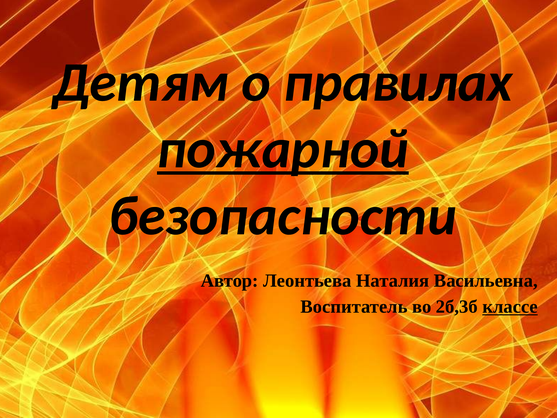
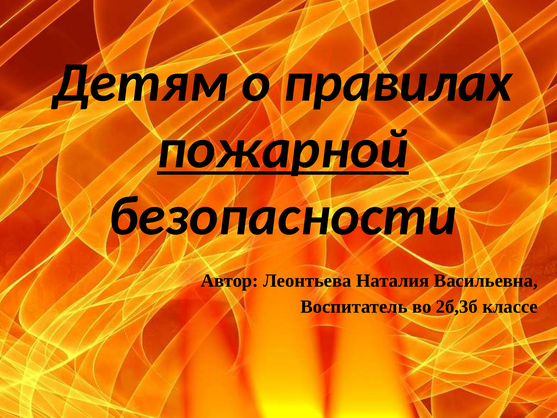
классе underline: present -> none
